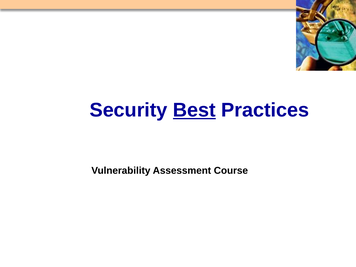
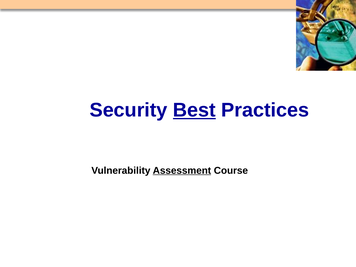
Assessment underline: none -> present
